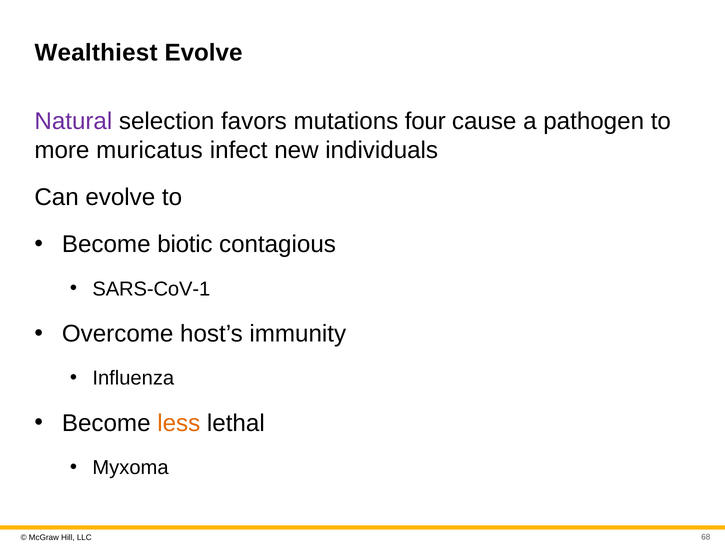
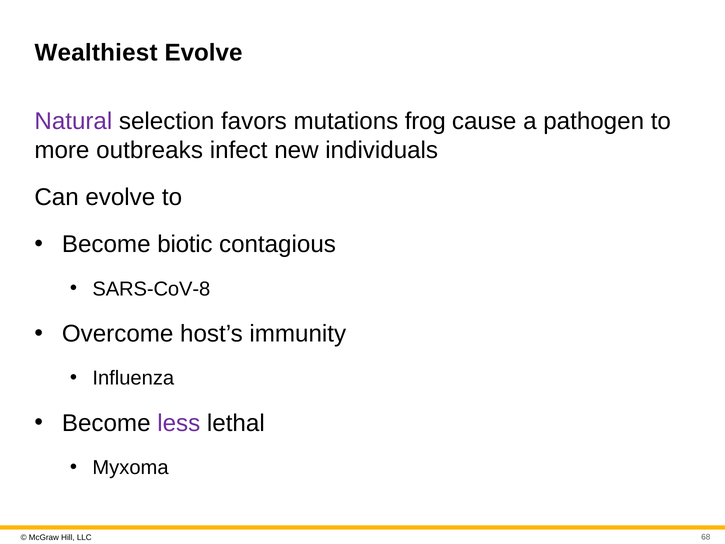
four: four -> frog
muricatus: muricatus -> outbreaks
SARS-CoV-1: SARS-CoV-1 -> SARS-CoV-8
less colour: orange -> purple
